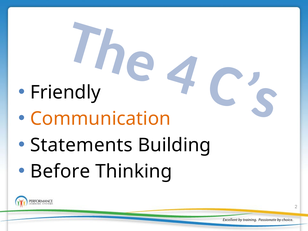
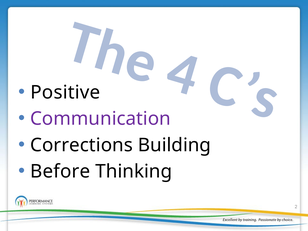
Friendly: Friendly -> Positive
Communication colour: orange -> purple
Statements: Statements -> Corrections
